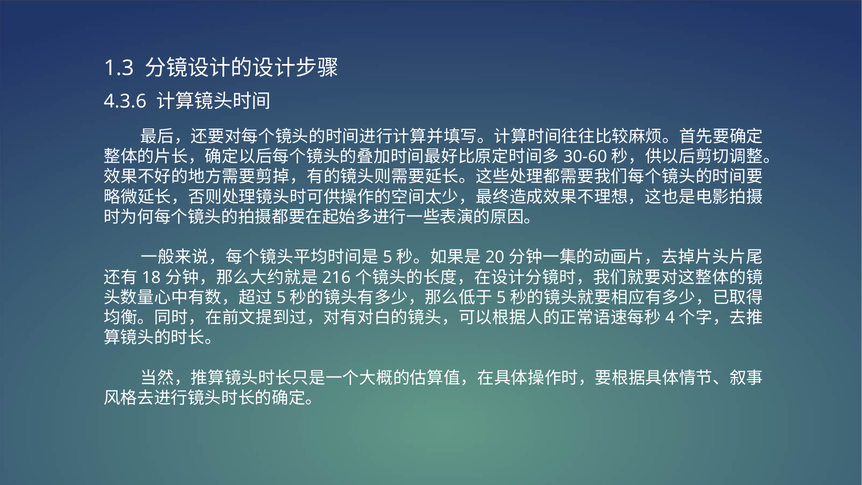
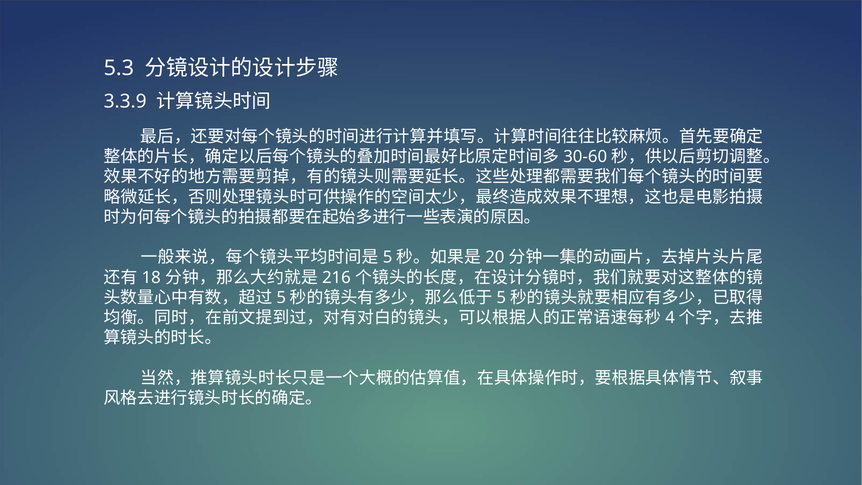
1.3: 1.3 -> 5.3
4.3.6: 4.3.6 -> 3.3.9
